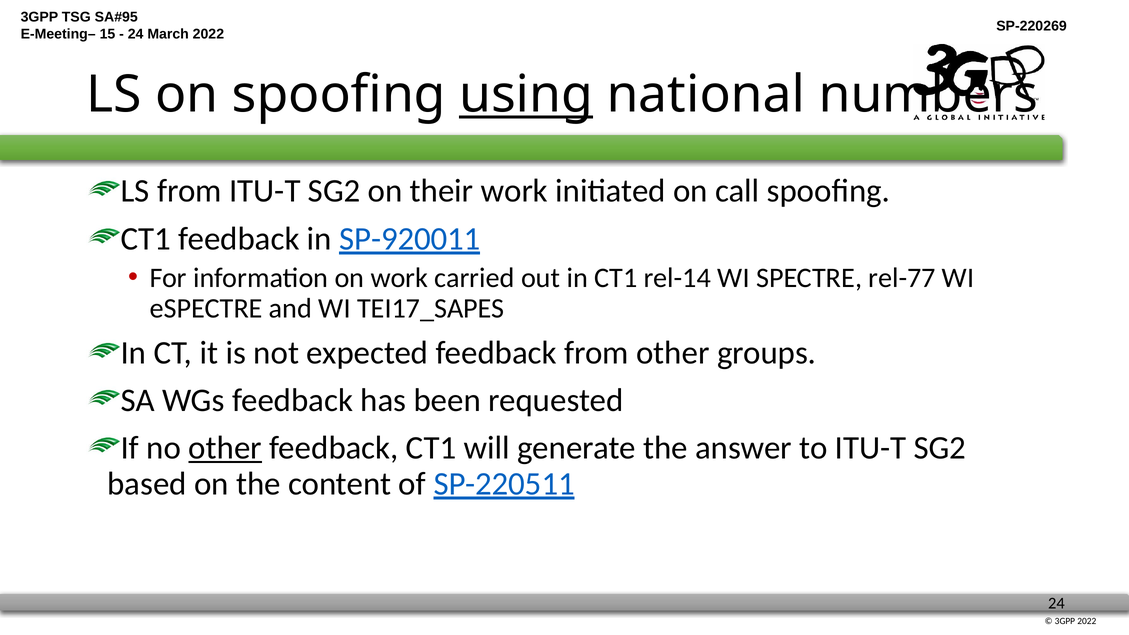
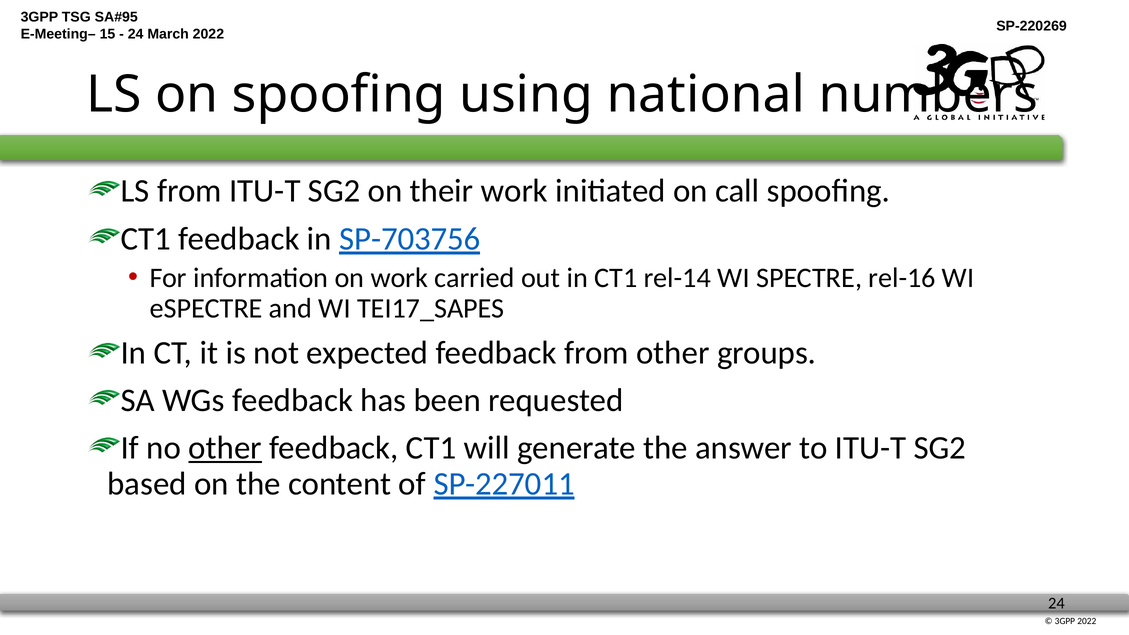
using underline: present -> none
SP-920011: SP-920011 -> SP-703756
rel-77: rel-77 -> rel-16
SP-220511: SP-220511 -> SP-227011
